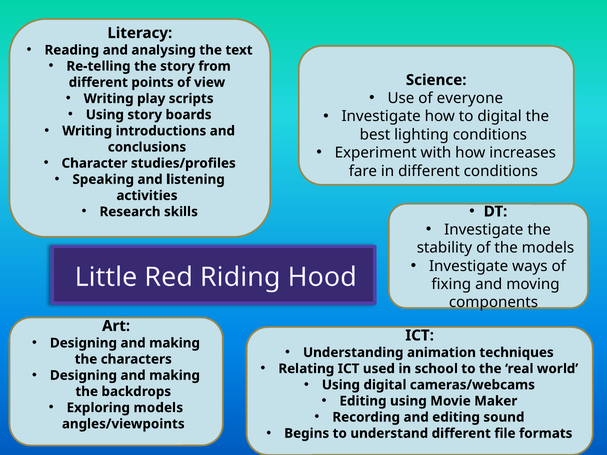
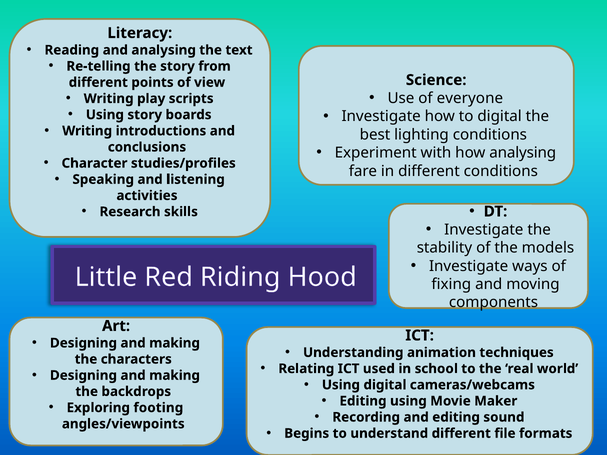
how increases: increases -> analysing
Exploring models: models -> footing
